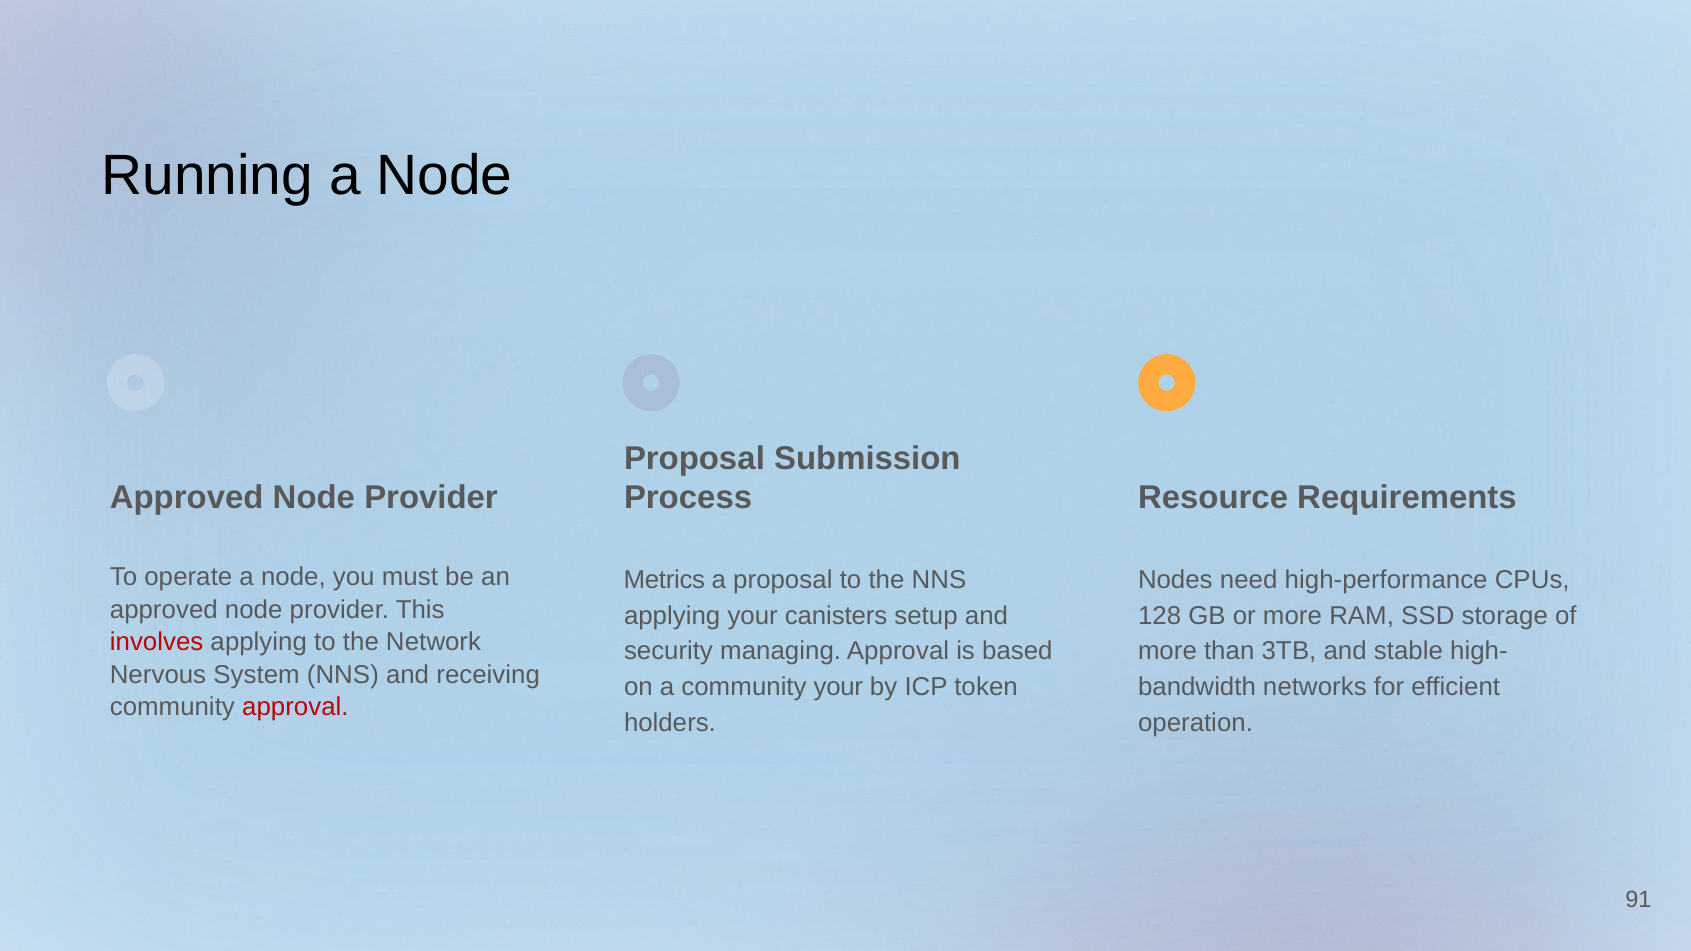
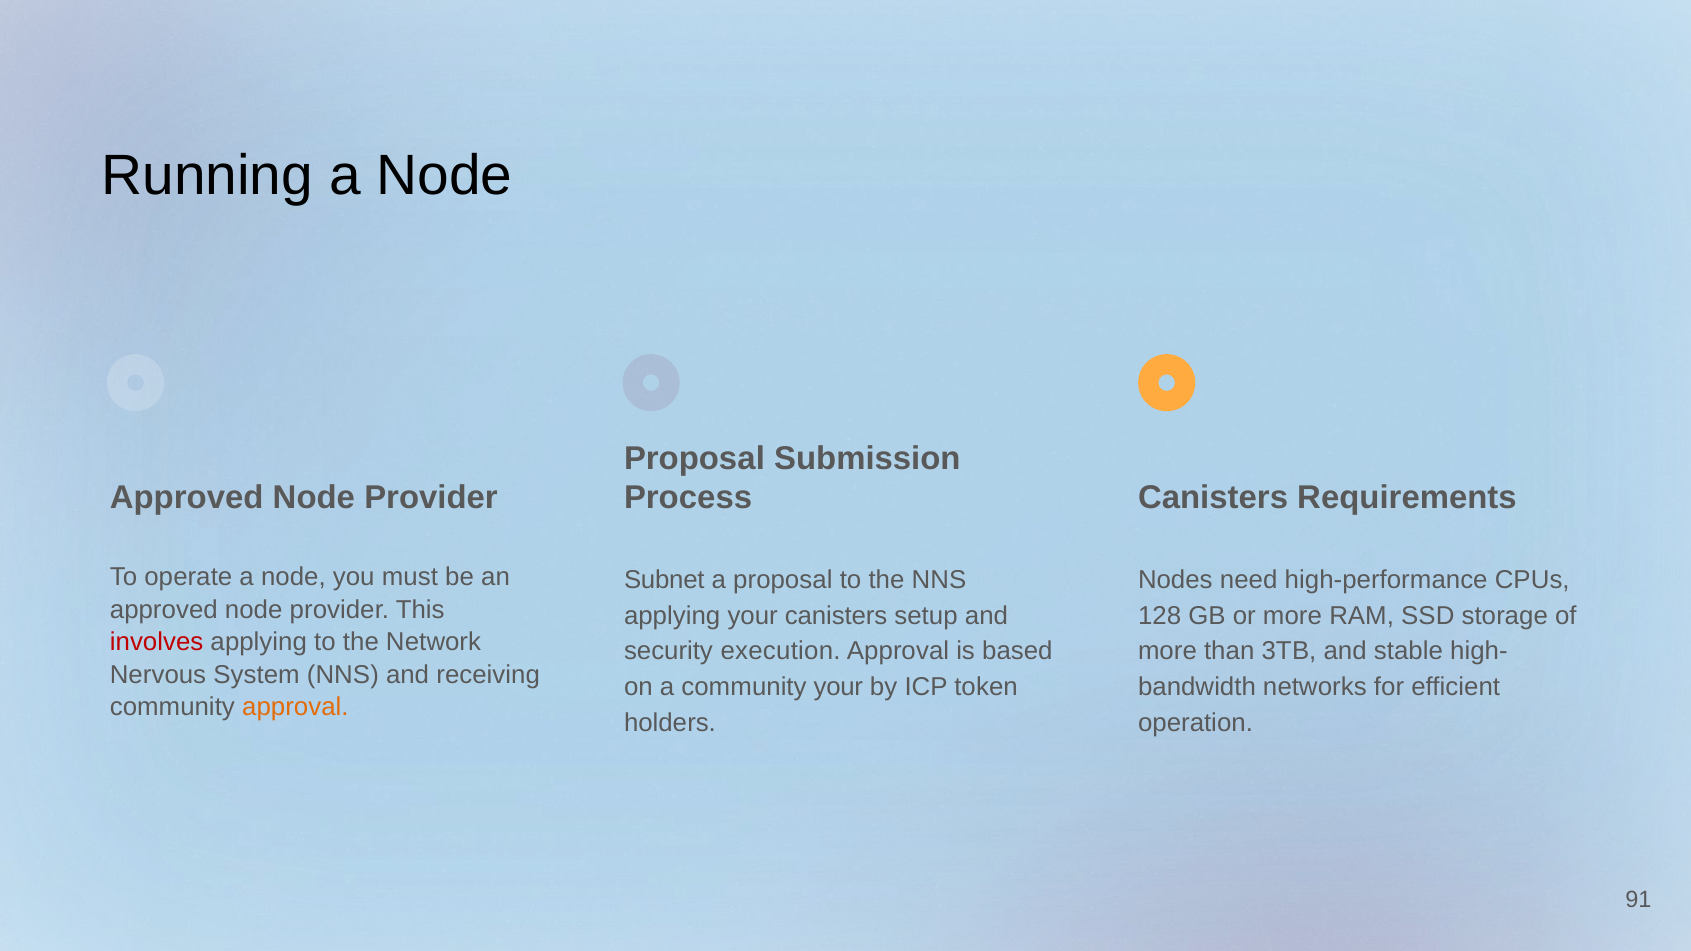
Resource at (1213, 498): Resource -> Canisters
Metrics: Metrics -> Subnet
managing: managing -> execution
approval at (295, 707) colour: red -> orange
